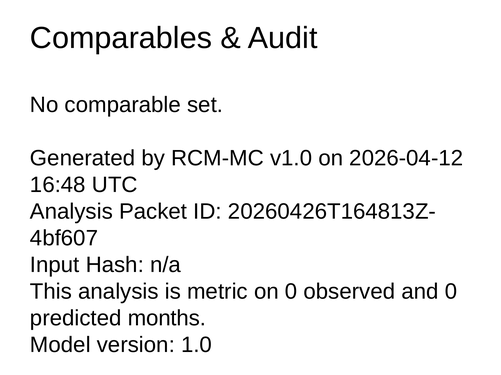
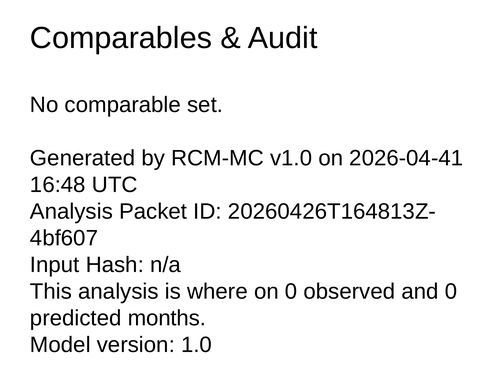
2026-04-12: 2026-04-12 -> 2026-04-41
metric: metric -> where
